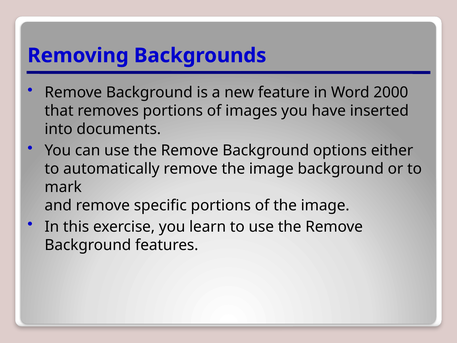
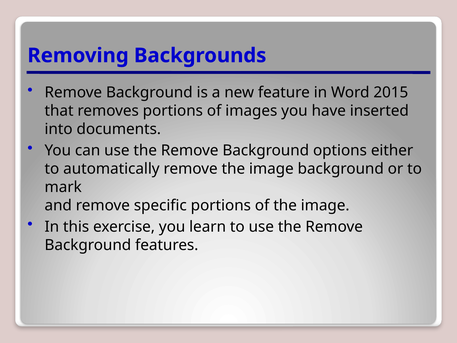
2000: 2000 -> 2015
